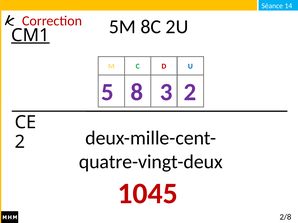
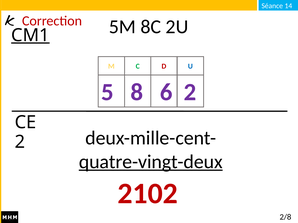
3: 3 -> 6
quatre-vingt-deux underline: none -> present
1045: 1045 -> 2102
